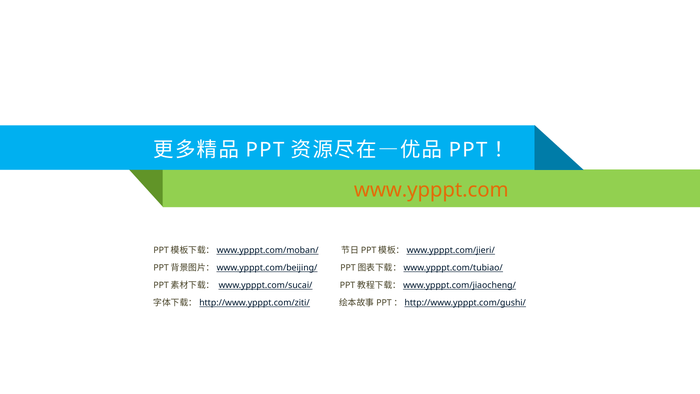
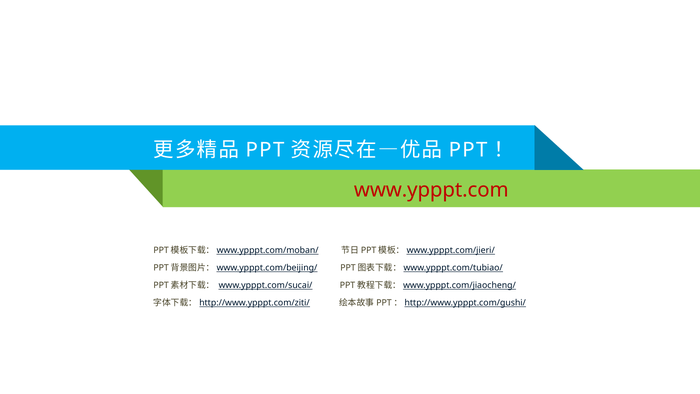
www.ypppt.com colour: orange -> red
